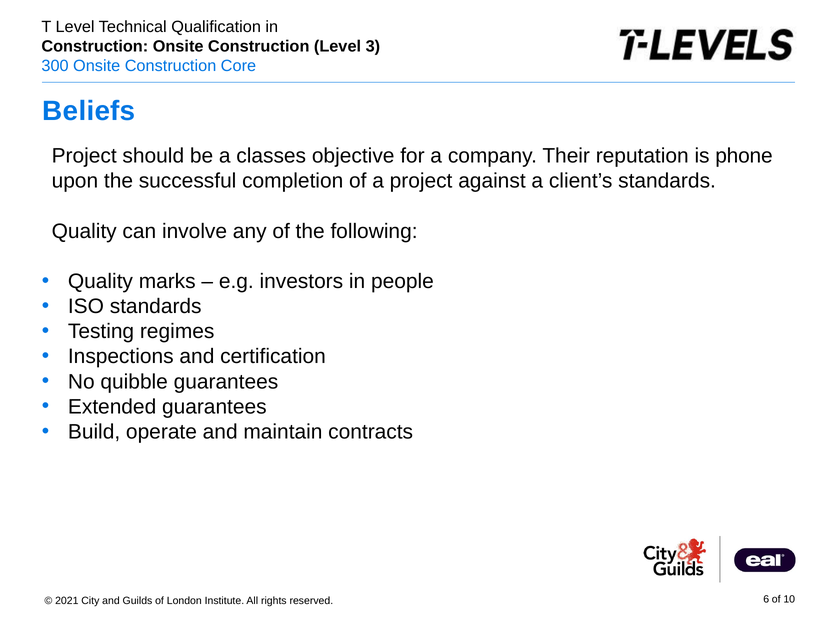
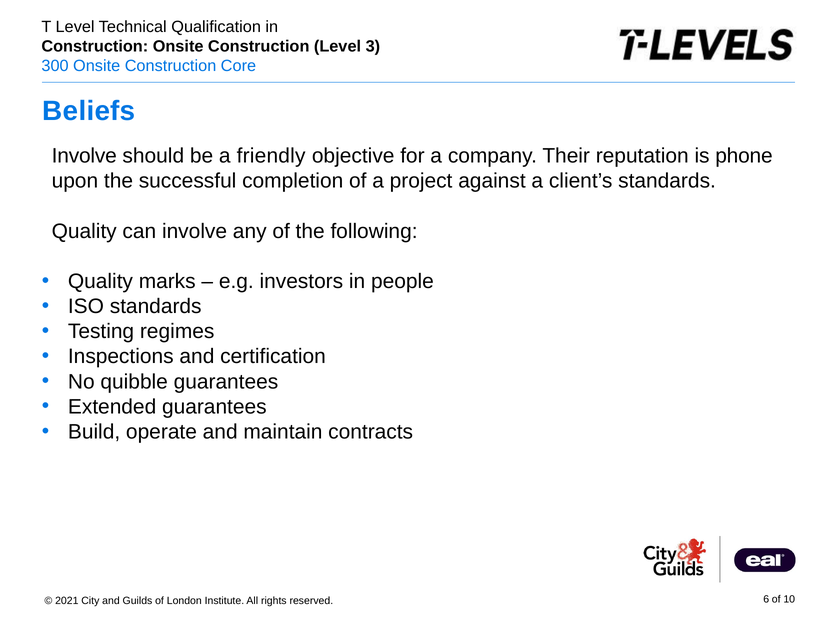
Project at (84, 156): Project -> Involve
classes: classes -> friendly
